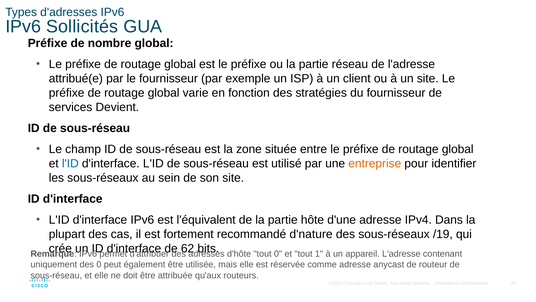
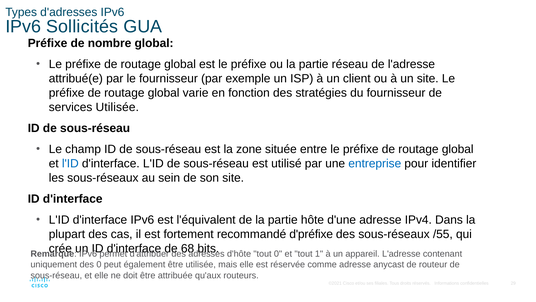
services Devient: Devient -> Utilisée
entreprise colour: orange -> blue
d'nature: d'nature -> d'préfixe
/19: /19 -> /55
62: 62 -> 68
